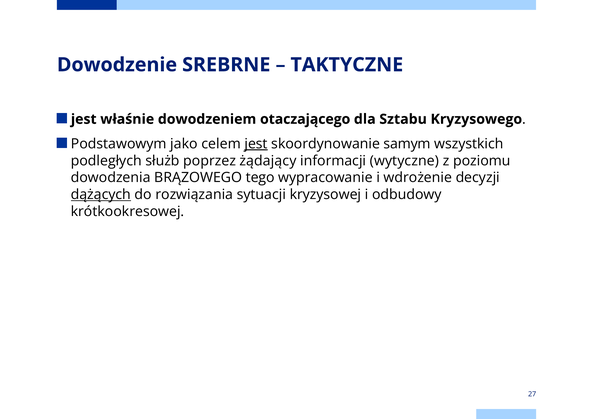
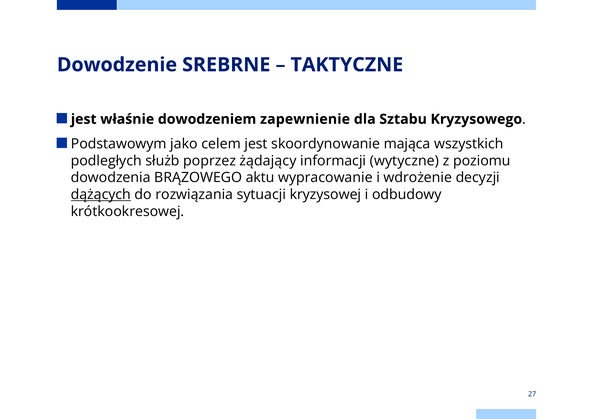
otaczającego: otaczającego -> zapewnienie
jest at (256, 144) underline: present -> none
samym: samym -> mająca
tego: tego -> aktu
